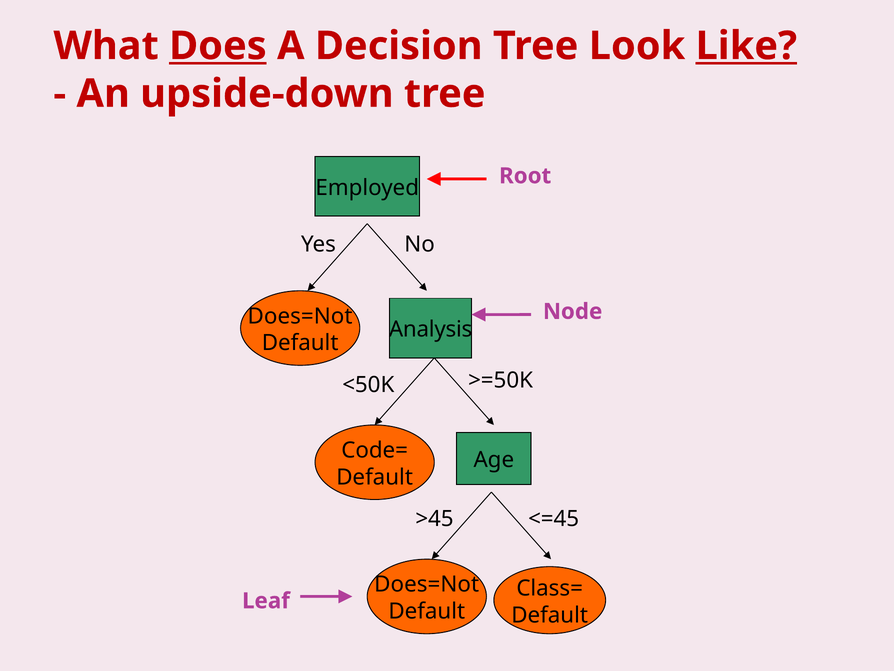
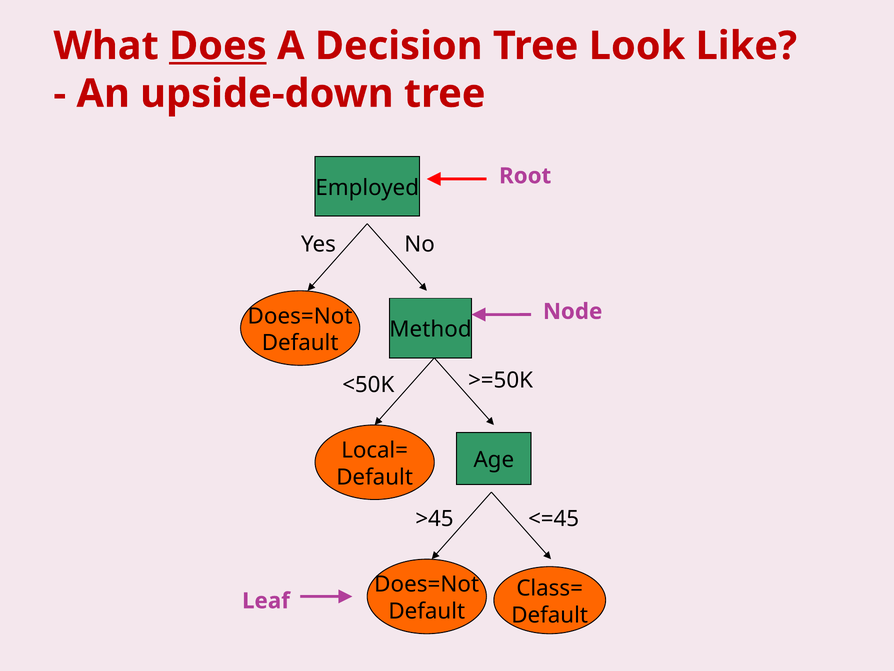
Like underline: present -> none
Analysis: Analysis -> Method
Code=: Code= -> Local=
